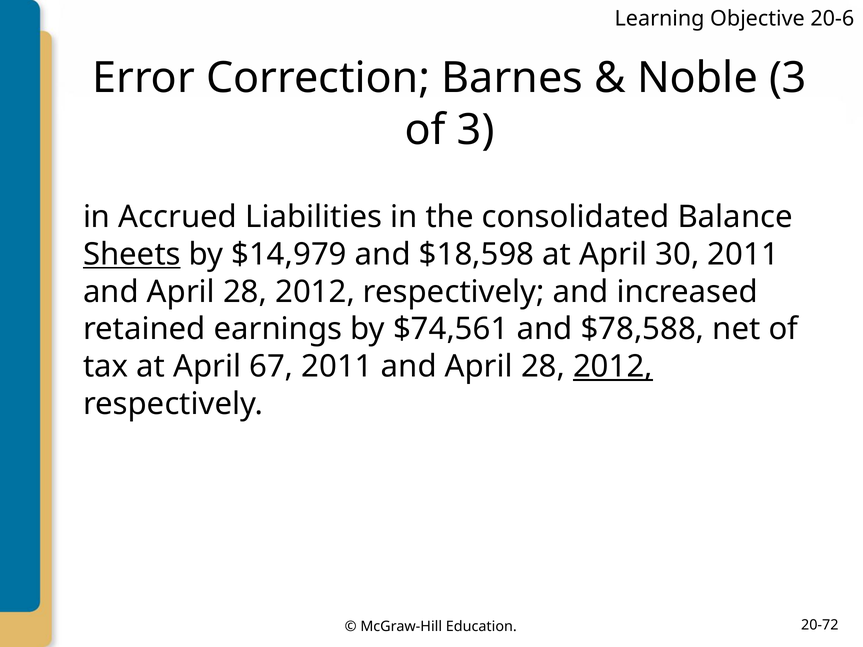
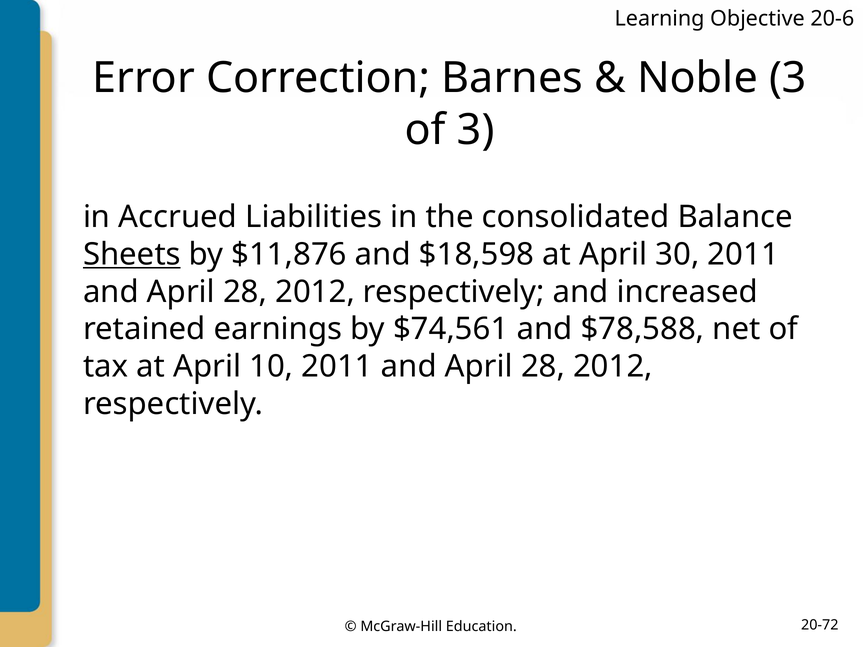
$14,979: $14,979 -> $11,876
67: 67 -> 10
2012 at (613, 367) underline: present -> none
